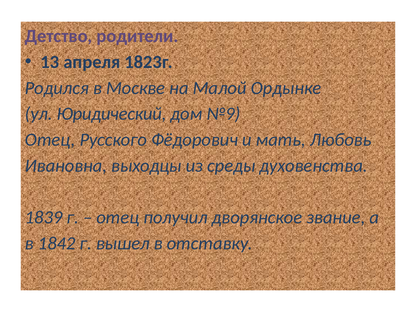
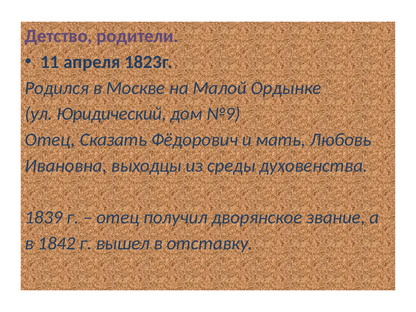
13: 13 -> 11
Русского: Русского -> Сказать
